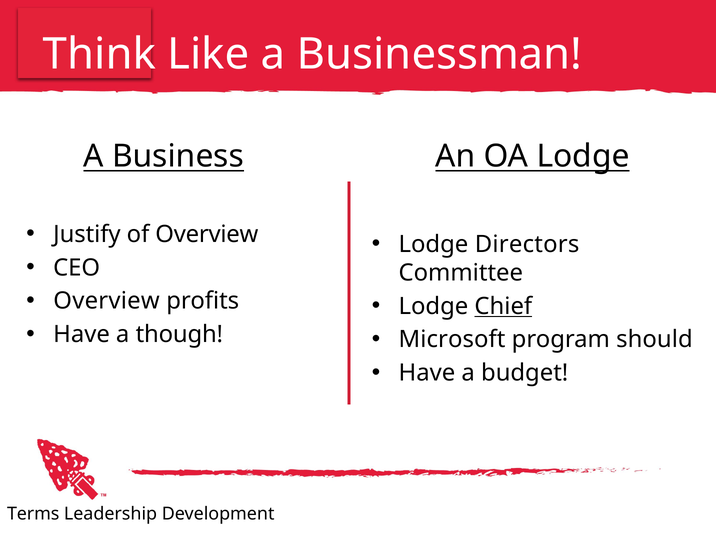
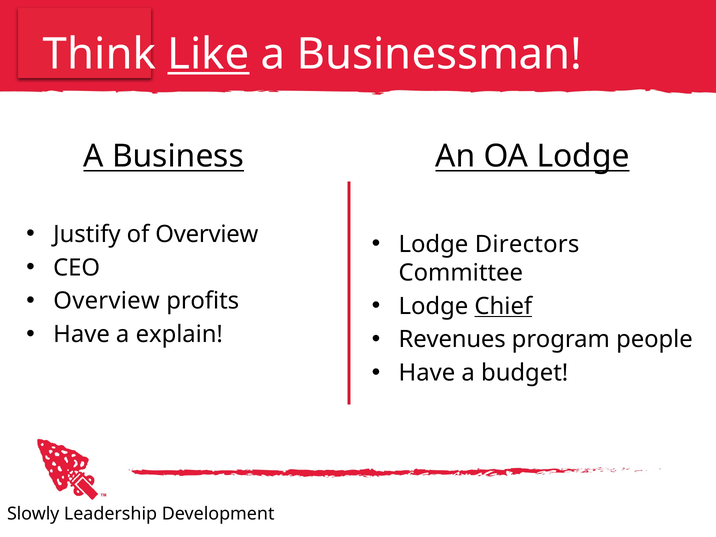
Like underline: none -> present
though: though -> explain
Microsoft: Microsoft -> Revenues
should: should -> people
Terms: Terms -> Slowly
